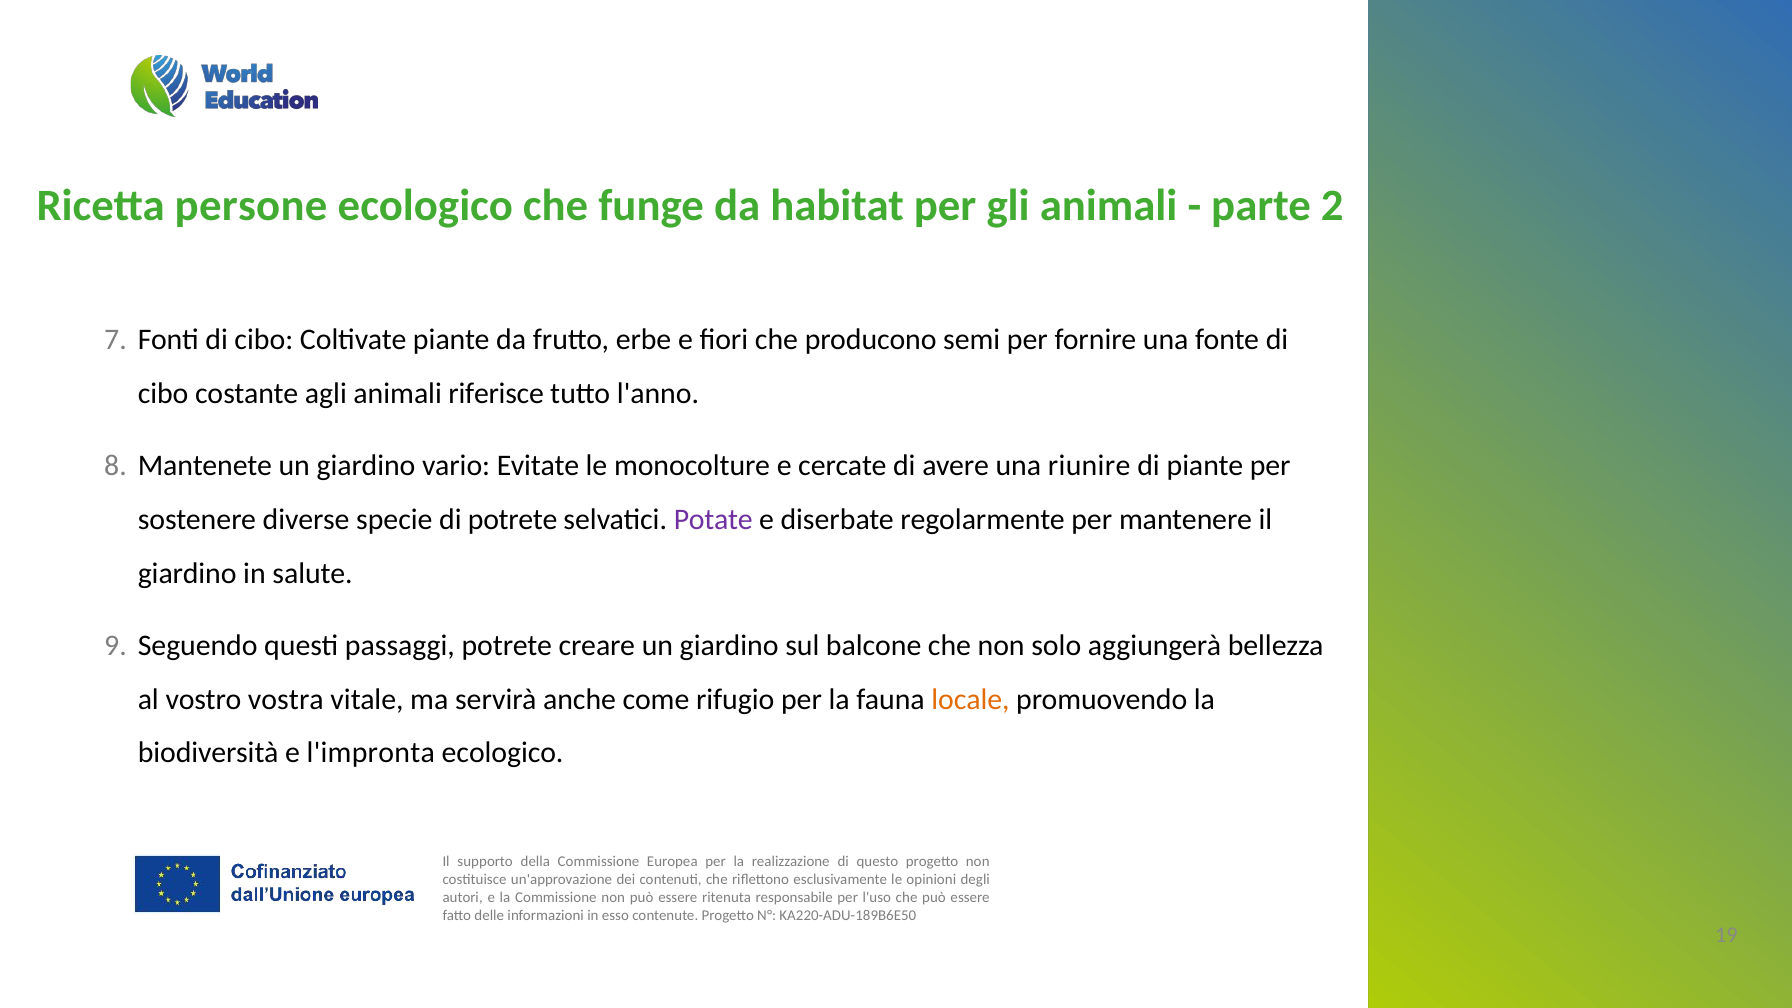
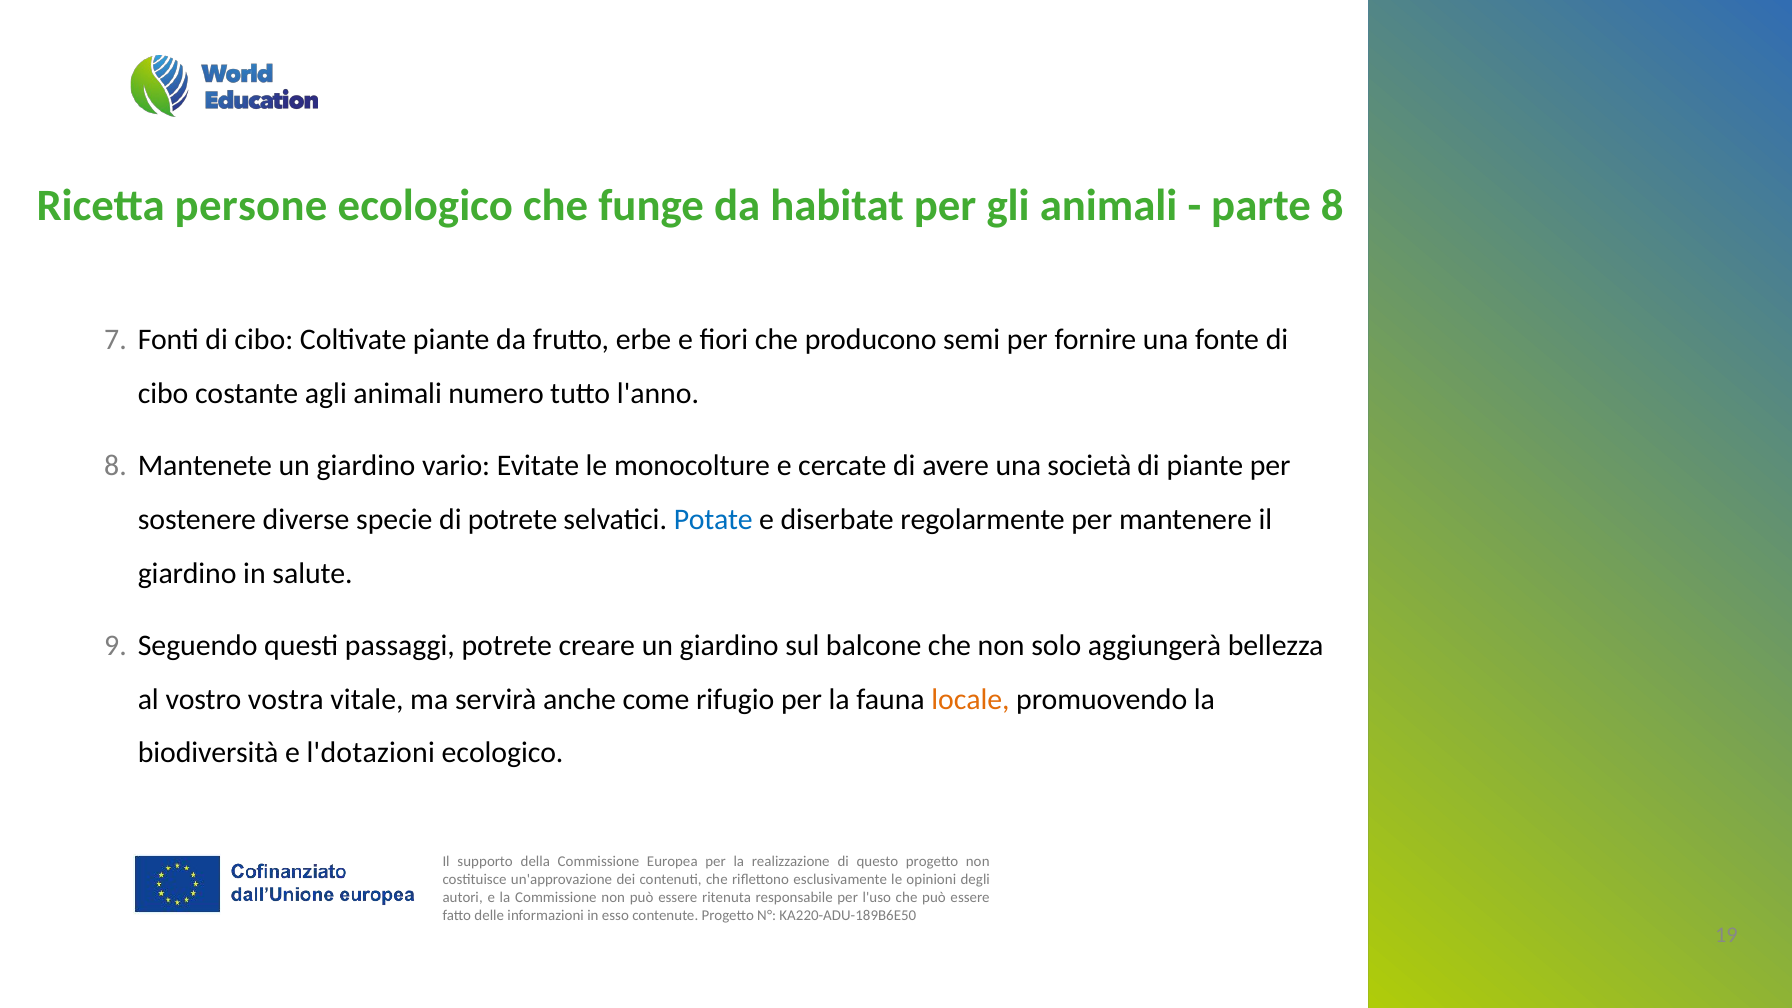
parte 2: 2 -> 8
riferisce: riferisce -> numero
riunire: riunire -> società
Potate colour: purple -> blue
l'impronta: l'impronta -> l'dotazioni
